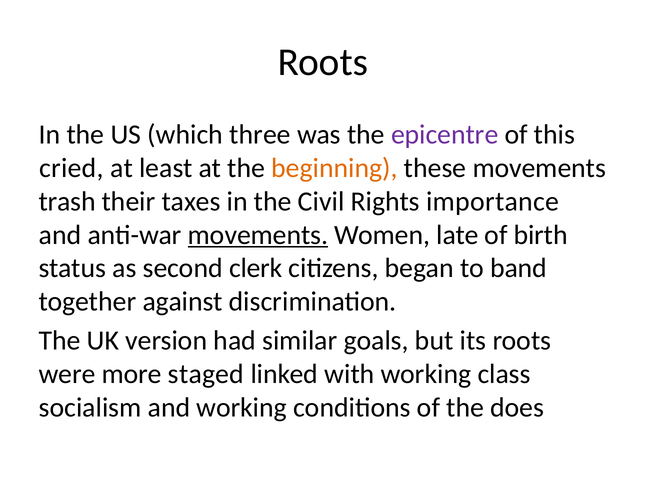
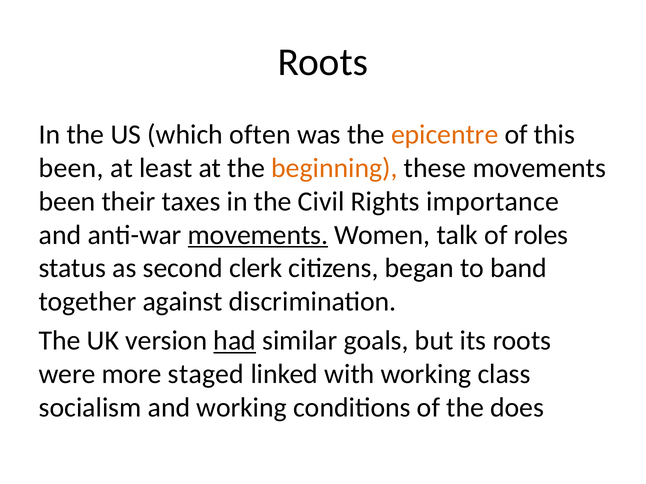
three: three -> often
epicentre colour: purple -> orange
cried at (71, 168): cried -> been
trash at (67, 202): trash -> been
late: late -> talk
birth: birth -> roles
had underline: none -> present
